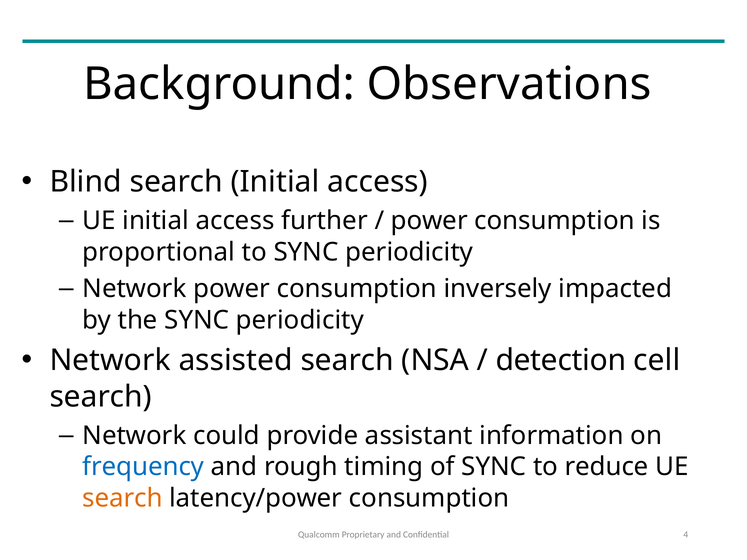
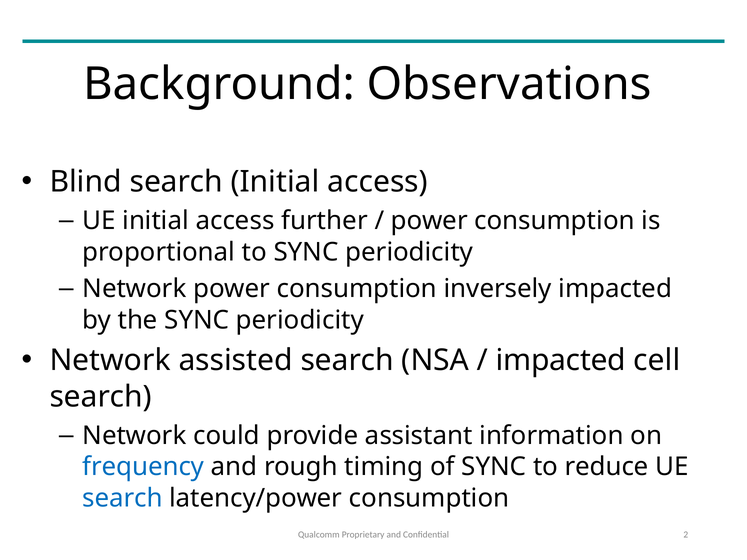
detection at (561, 361): detection -> impacted
search at (122, 498) colour: orange -> blue
4: 4 -> 2
